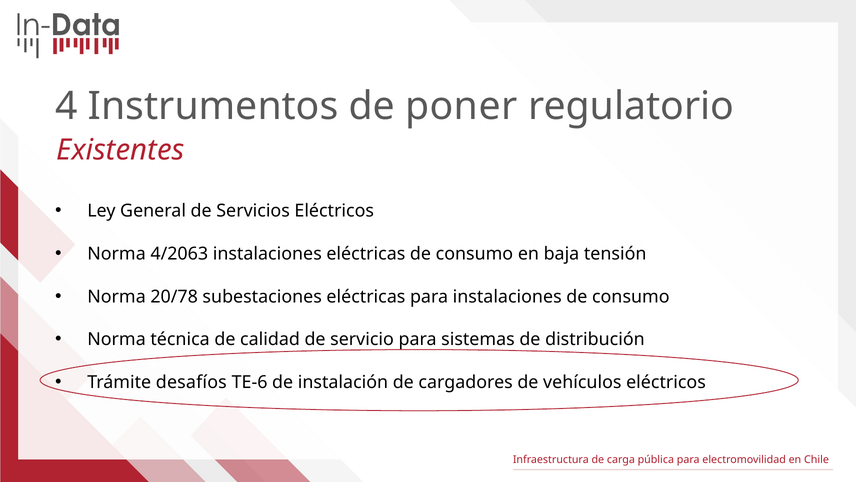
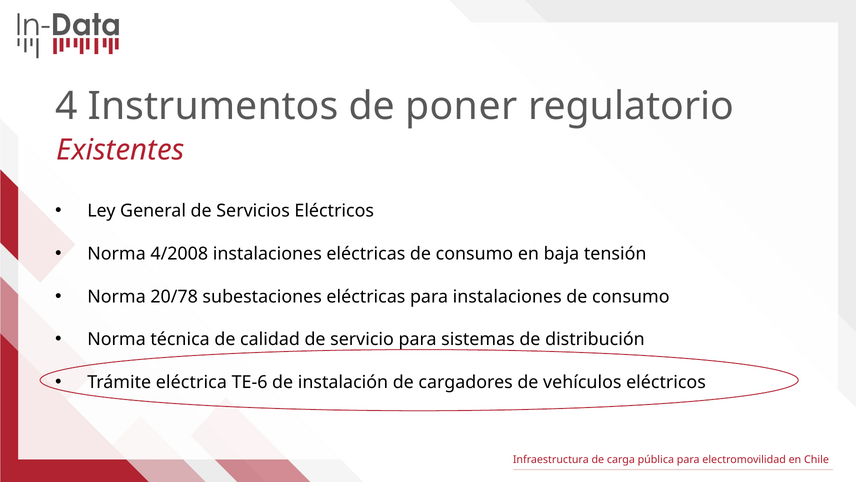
4/2063: 4/2063 -> 4/2008
desafíos: desafíos -> eléctrica
